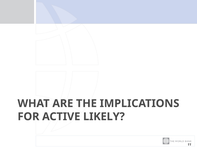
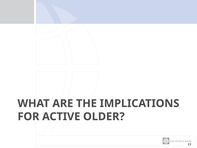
LIKELY: LIKELY -> OLDER
